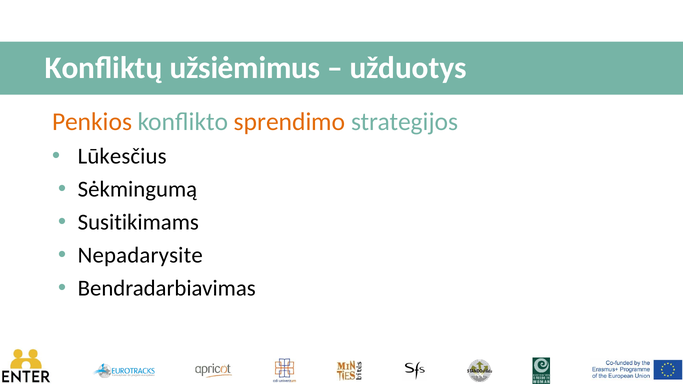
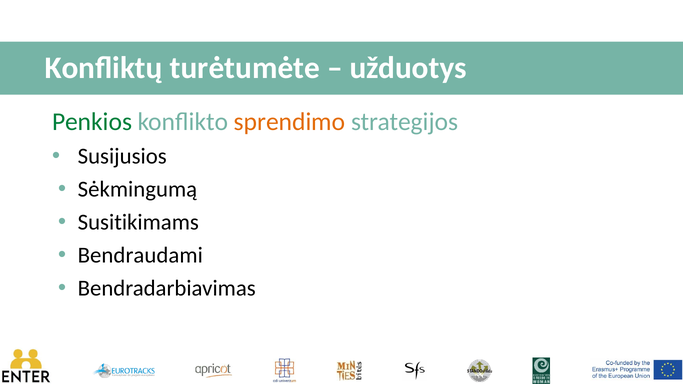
užsiėmimus: užsiėmimus -> turėtumėte
Penkios colour: orange -> green
Lūkesčius: Lūkesčius -> Susijusios
Nepadarysite: Nepadarysite -> Bendraudami
